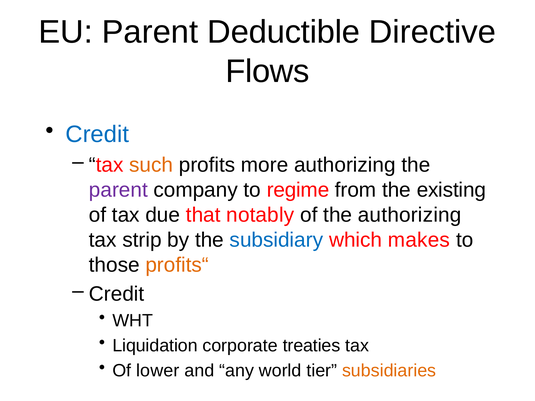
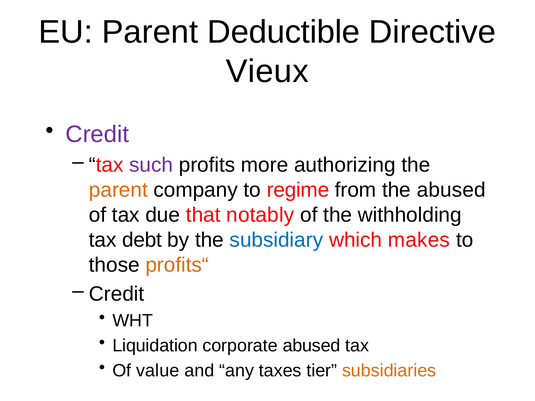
Flows: Flows -> Vieux
Credit at (97, 135) colour: blue -> purple
such colour: orange -> purple
parent at (118, 190) colour: purple -> orange
the existing: existing -> abused
the authorizing: authorizing -> withholding
strip: strip -> debt
corporate treaties: treaties -> abused
lower: lower -> value
world: world -> taxes
